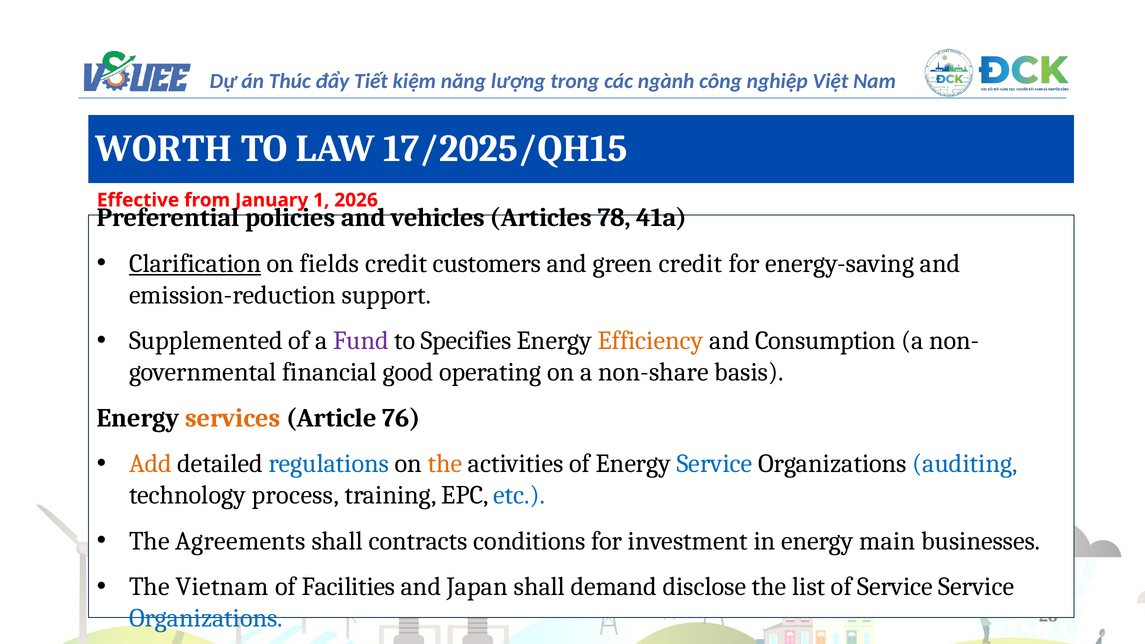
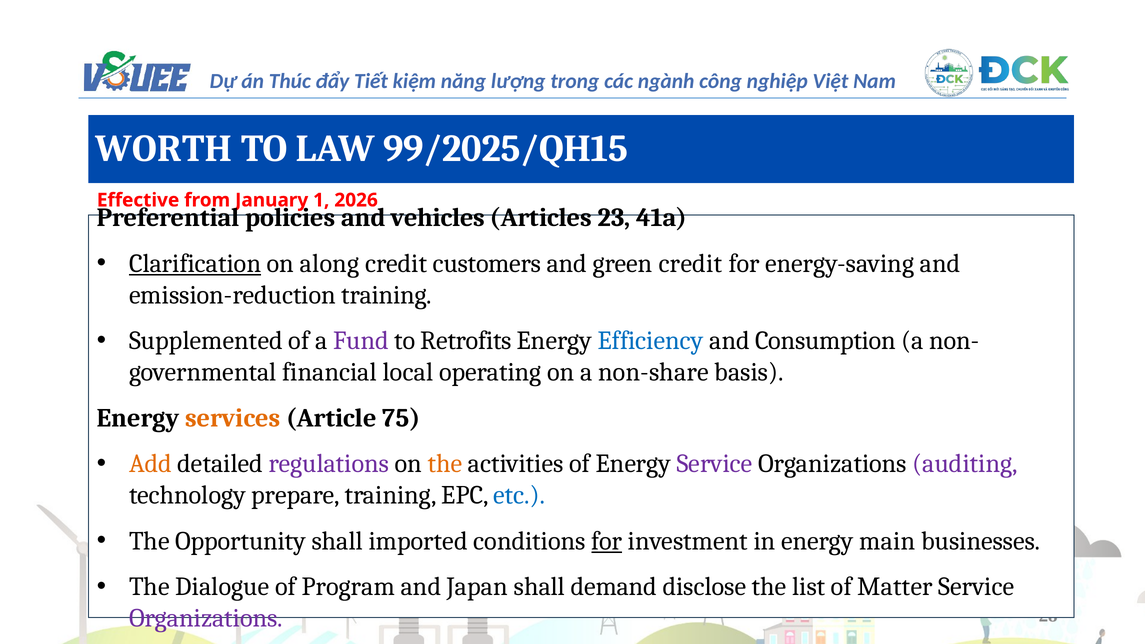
17/2025/QH15: 17/2025/QH15 -> 99/2025/QH15
78: 78 -> 23
fields: fields -> along
emission-reduction support: support -> training
Specifies: Specifies -> Retrofits
Efficiency colour: orange -> blue
good: good -> local
76: 76 -> 75
regulations colour: blue -> purple
Service at (715, 464) colour: blue -> purple
auditing colour: blue -> purple
process: process -> prepare
Agreements: Agreements -> Opportunity
contracts: contracts -> imported
for at (607, 541) underline: none -> present
Vietnam: Vietnam -> Dialogue
Facilities: Facilities -> Program
of Service: Service -> Matter
Organizations at (206, 618) colour: blue -> purple
